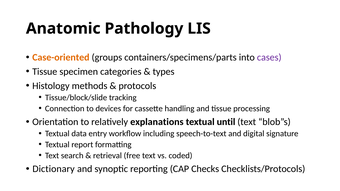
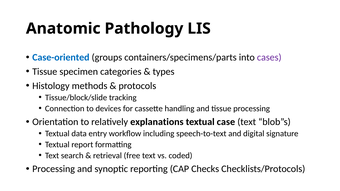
Case-oriented colour: orange -> blue
until: until -> case
Dictionary at (54, 169): Dictionary -> Processing
